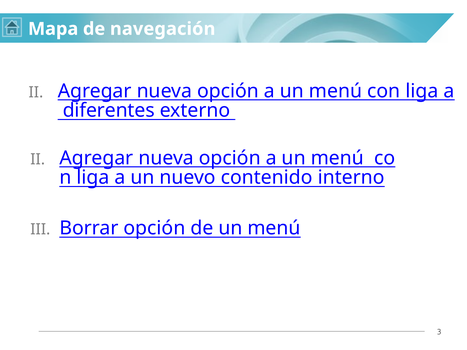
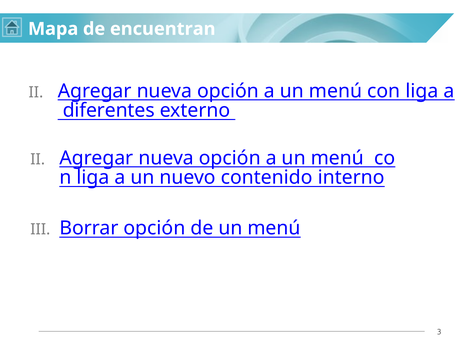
navegación: navegación -> encuentran
